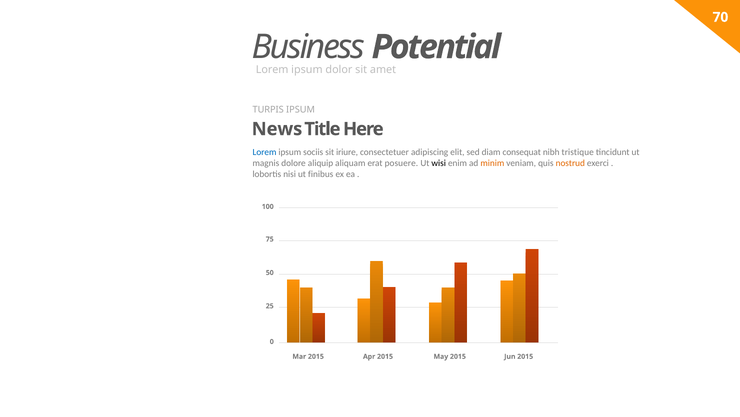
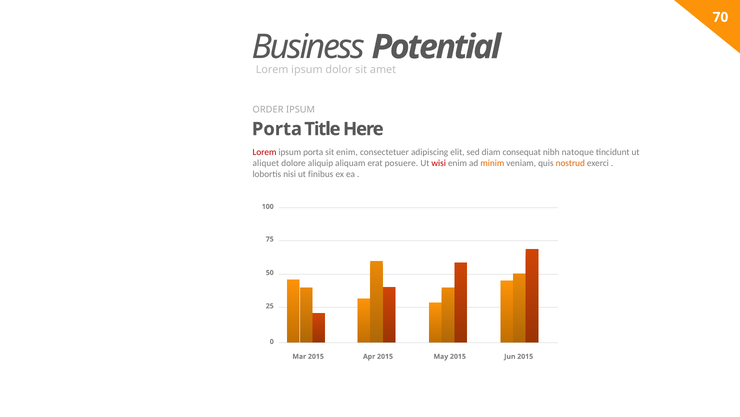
TURPIS: TURPIS -> ORDER
News at (277, 129): News -> Porta
Lorem at (264, 152) colour: blue -> red
sociis at (313, 152): sociis -> porta
sit iriure: iriure -> enim
tristique: tristique -> natoque
magnis: magnis -> aliquet
wisi colour: black -> red
